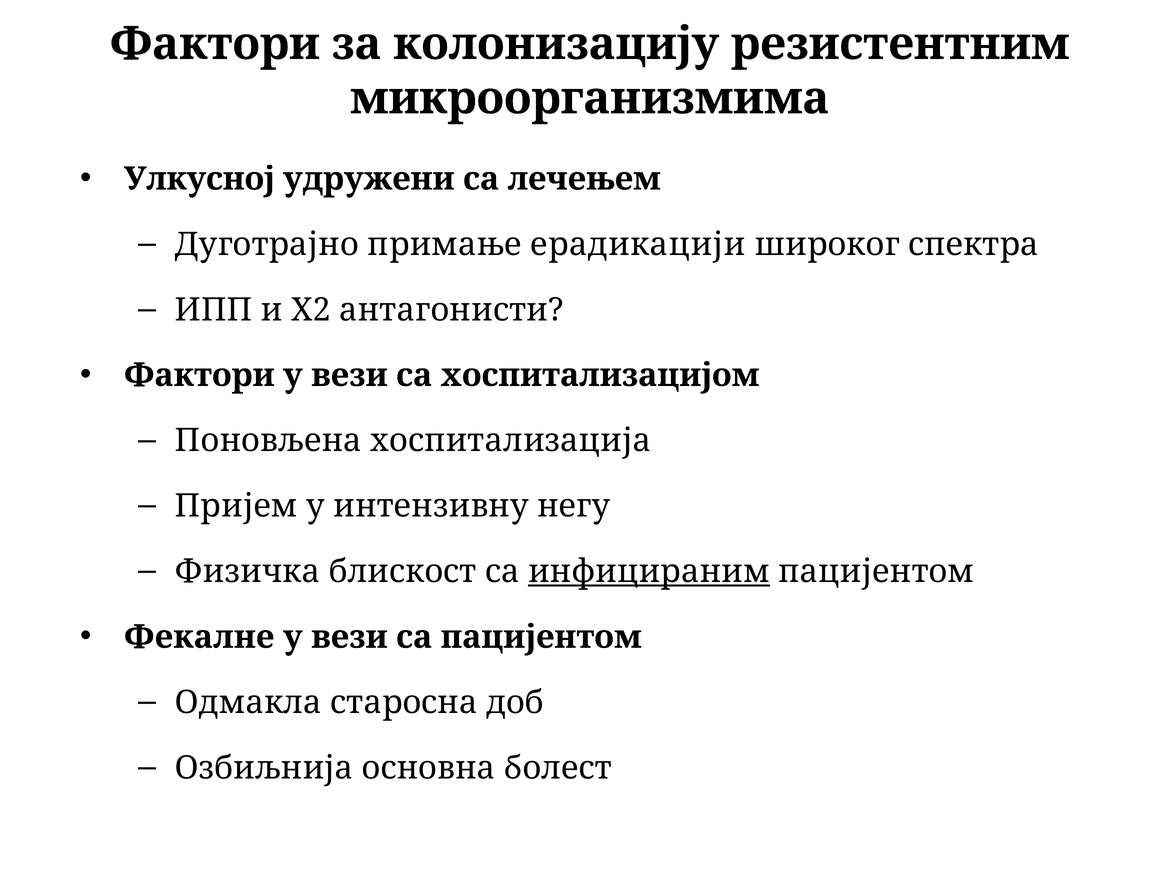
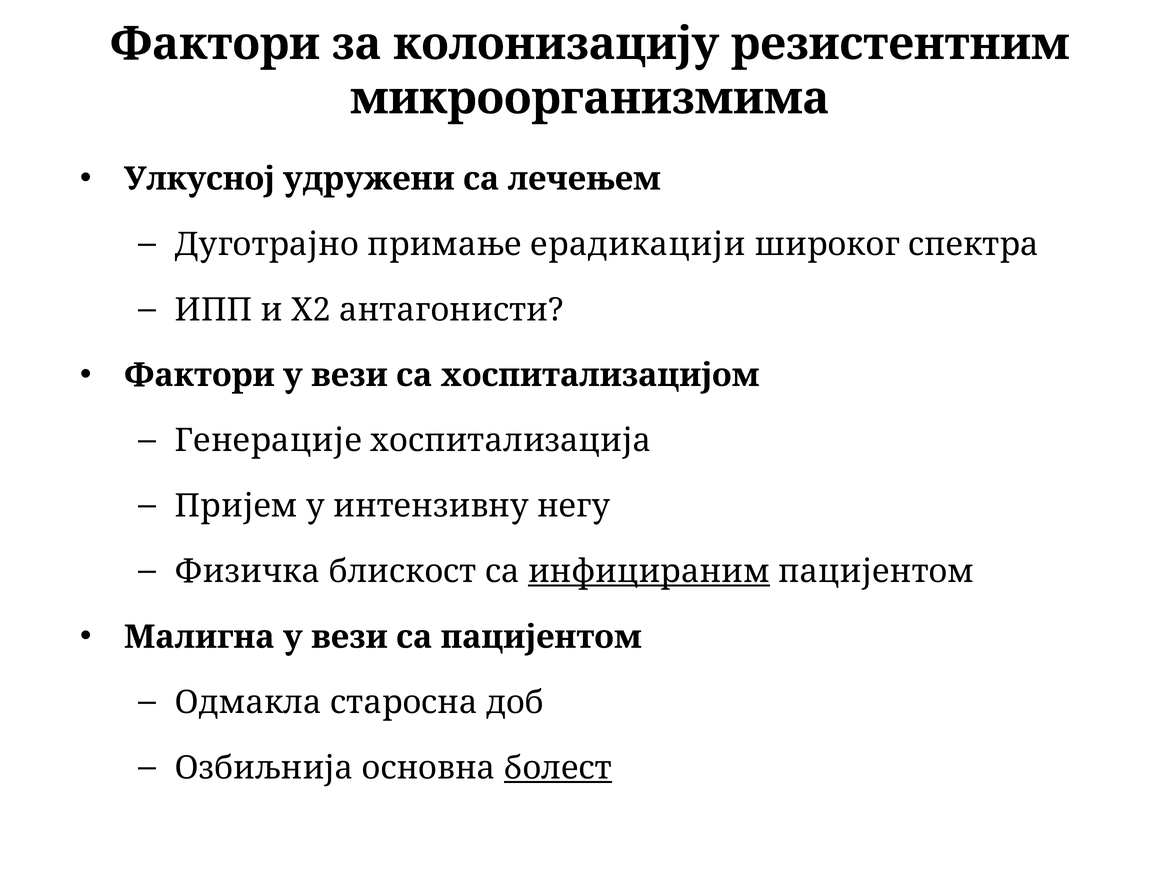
Поновљена: Поновљена -> Генерације
Фекалне: Фекалне -> Малигна
болест underline: none -> present
